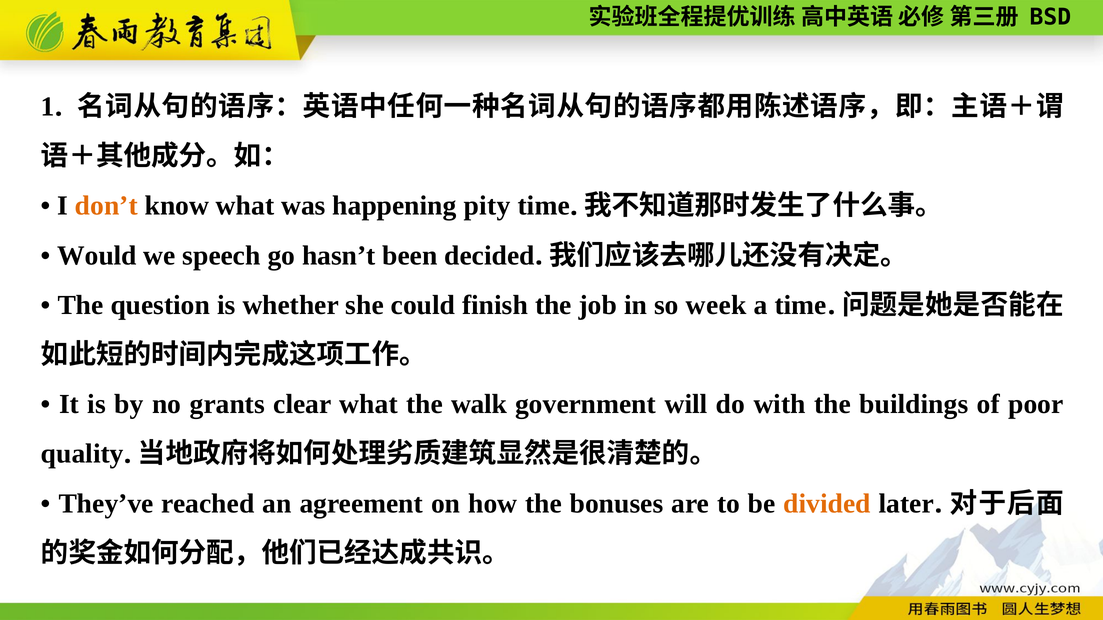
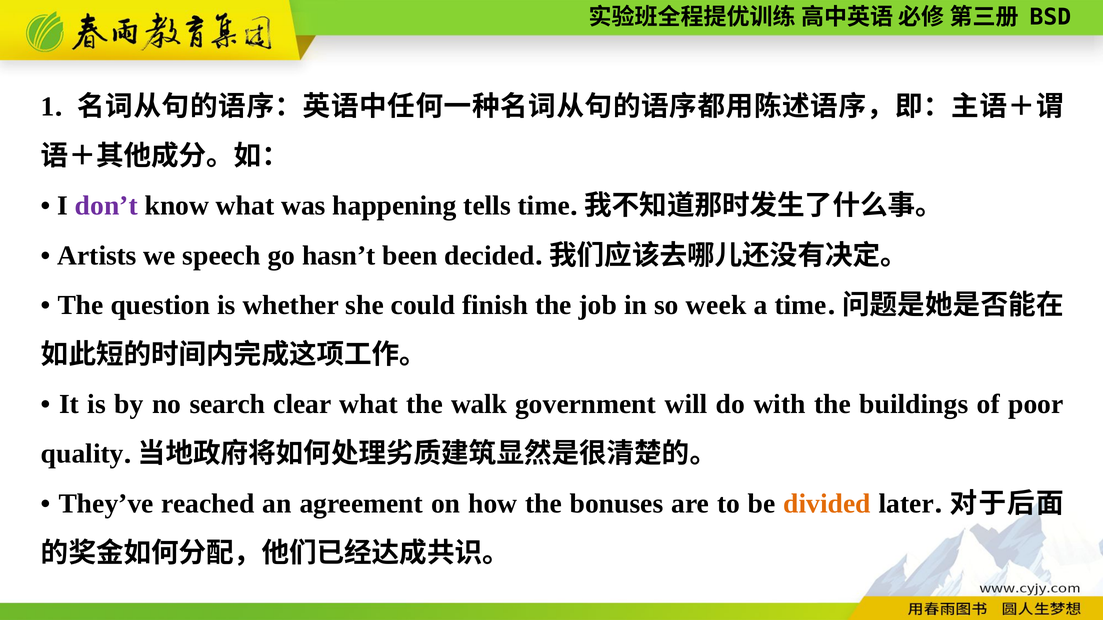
don’t colour: orange -> purple
pity: pity -> tells
Would: Would -> Artists
grants: grants -> search
